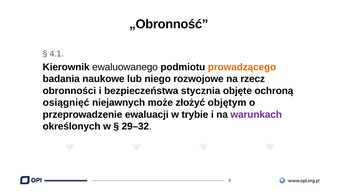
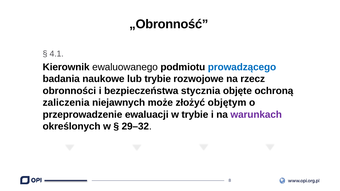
prowadzącego colour: orange -> blue
lub niego: niego -> trybie
osiągnięć: osiągnięć -> zaliczenia
